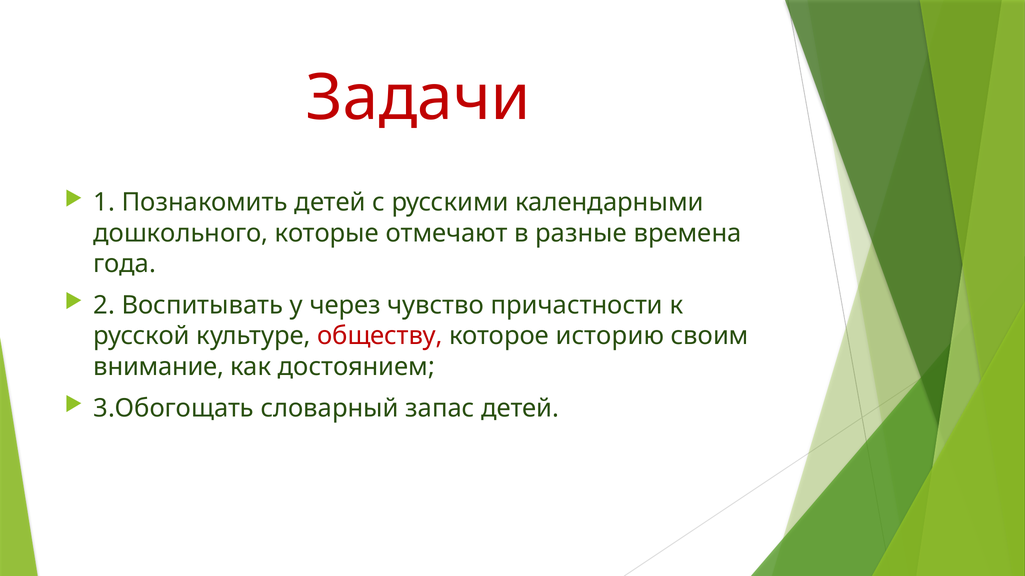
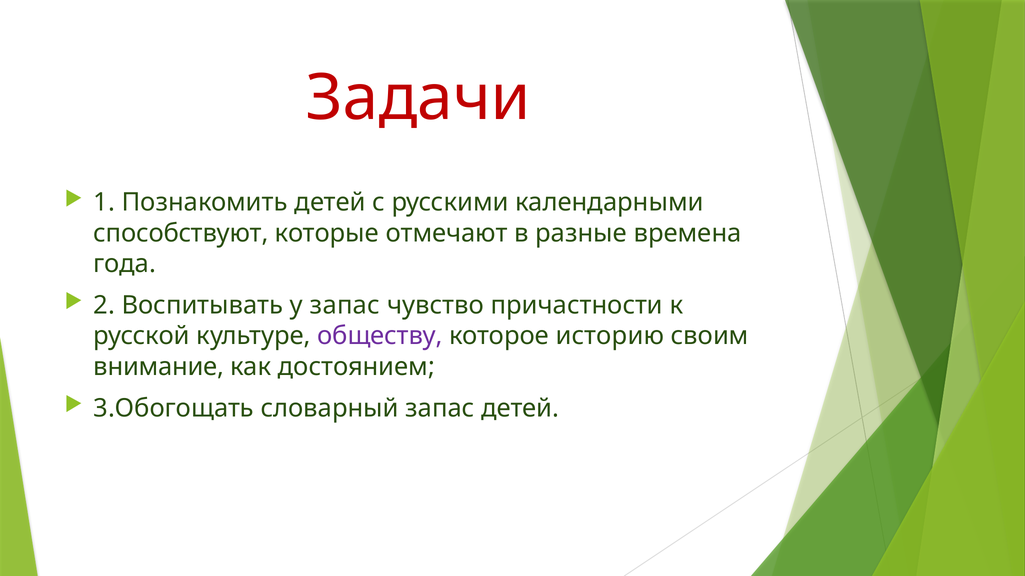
дошкольного: дошкольного -> способствуют
у через: через -> запас
обществу colour: red -> purple
